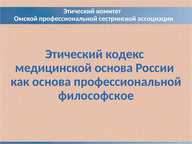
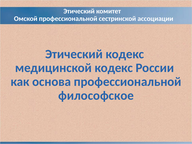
медицинской основа: основа -> кодекс
